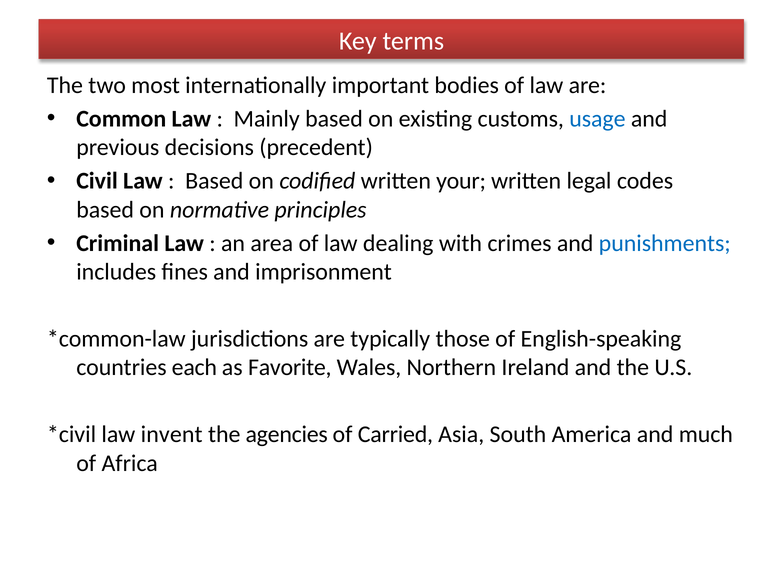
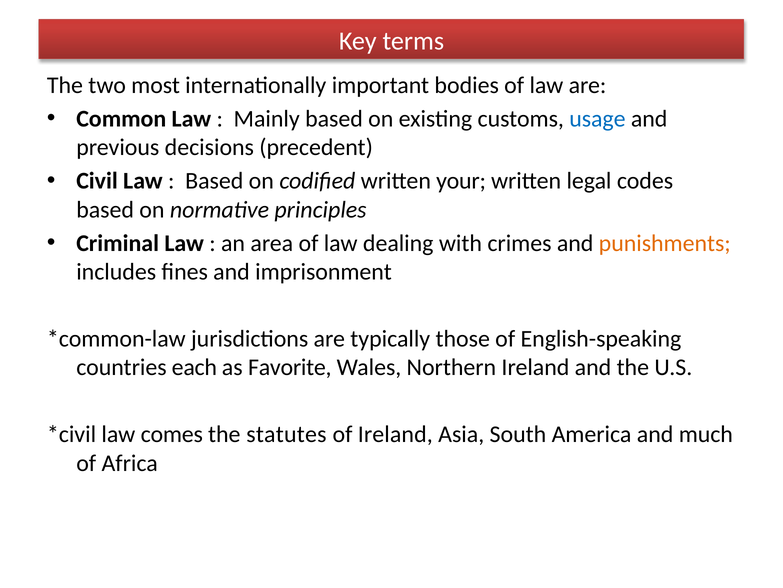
punishments colour: blue -> orange
invent: invent -> comes
agencies: agencies -> statutes
of Carried: Carried -> Ireland
